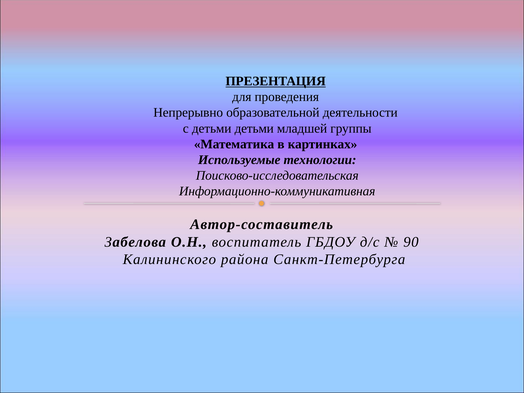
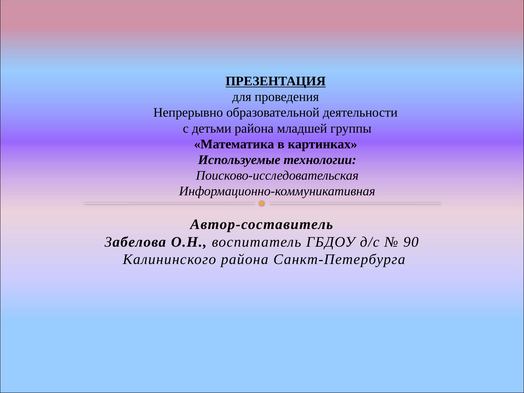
детьми детьми: детьми -> района
